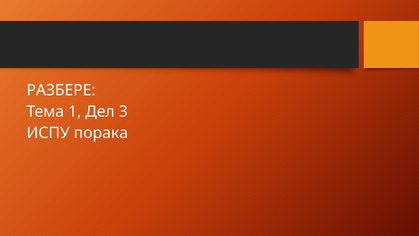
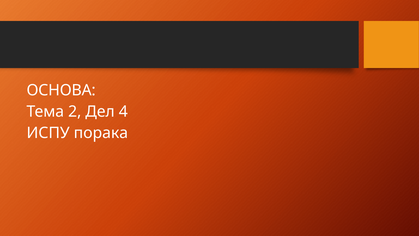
РАЗБЕРЕ: РАЗБЕРЕ -> ОСНОВА
1: 1 -> 2
3: 3 -> 4
